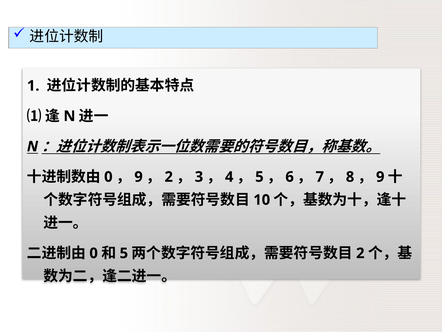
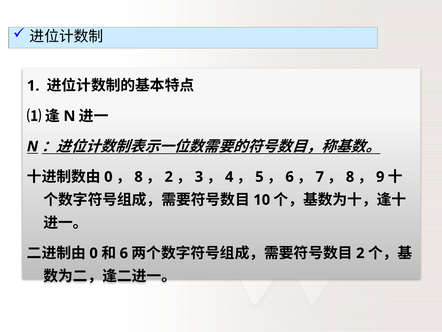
9 at (139, 177): 9 -> 8
5 at (124, 253): 5 -> 6
